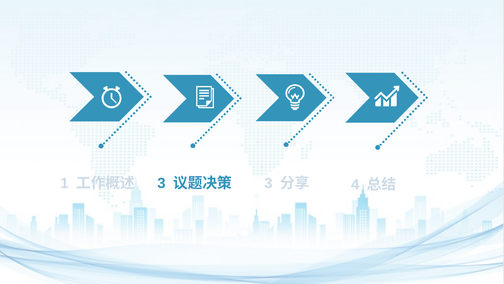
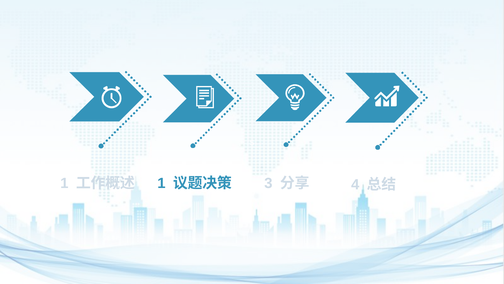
3 at (161, 183): 3 -> 1
